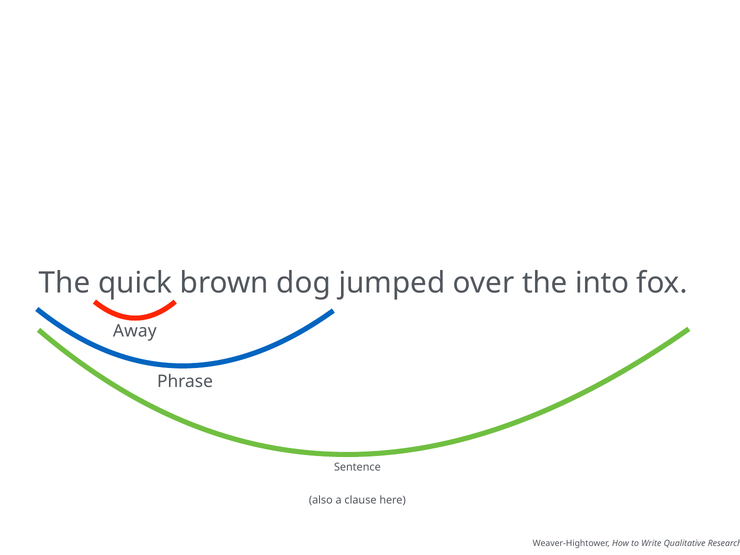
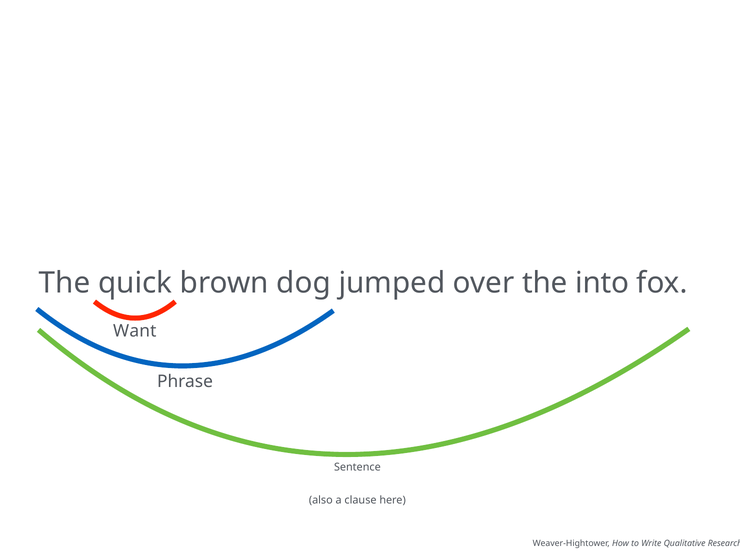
Away: Away -> Want
